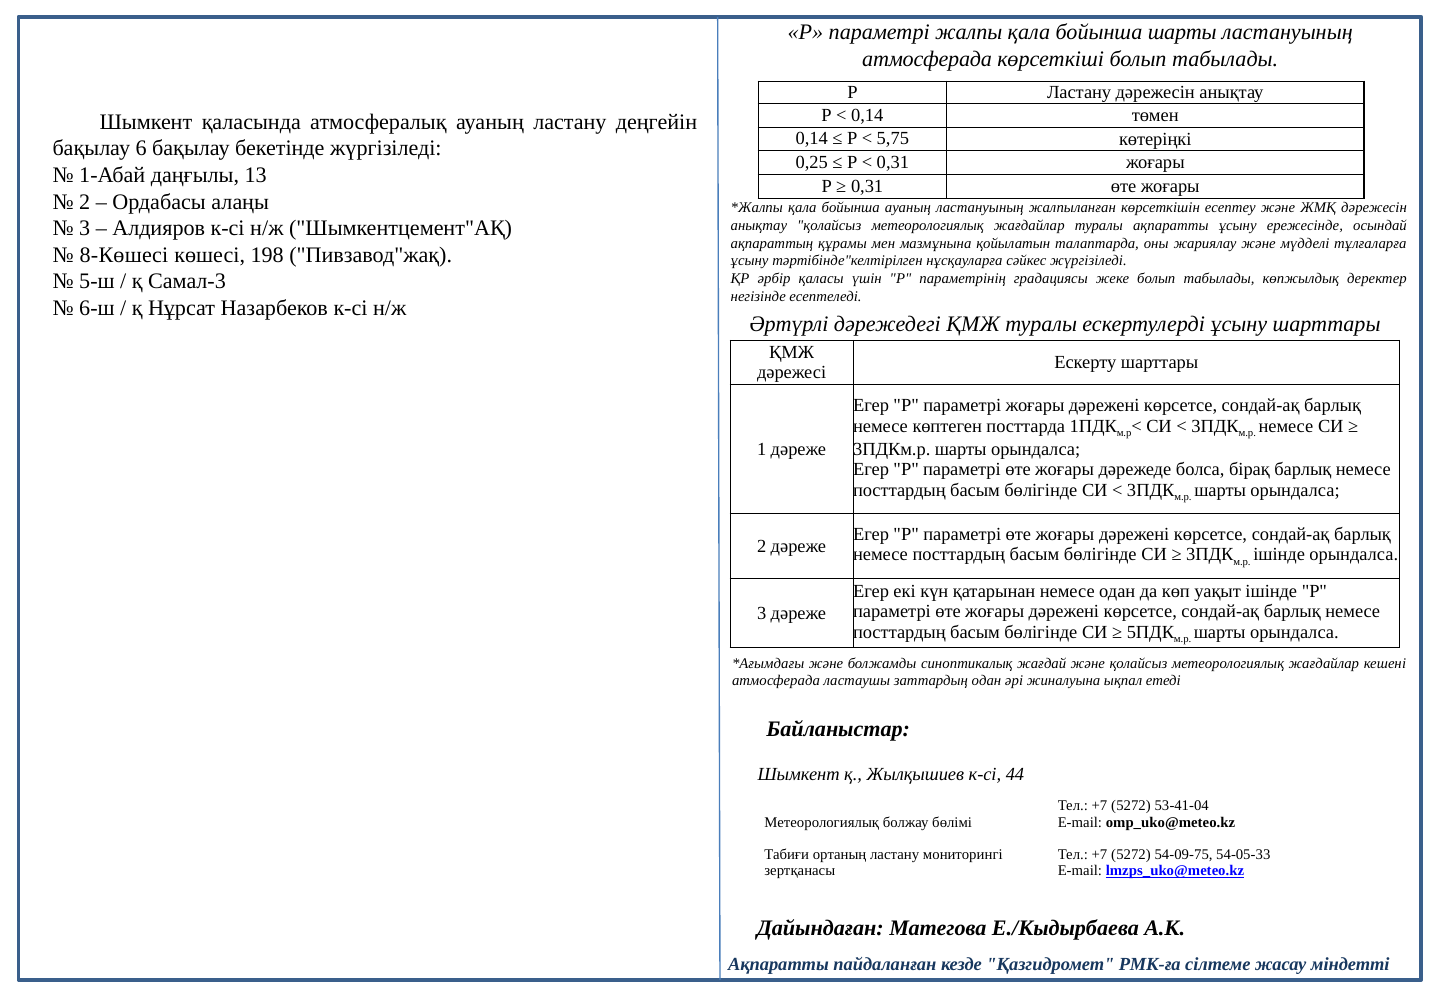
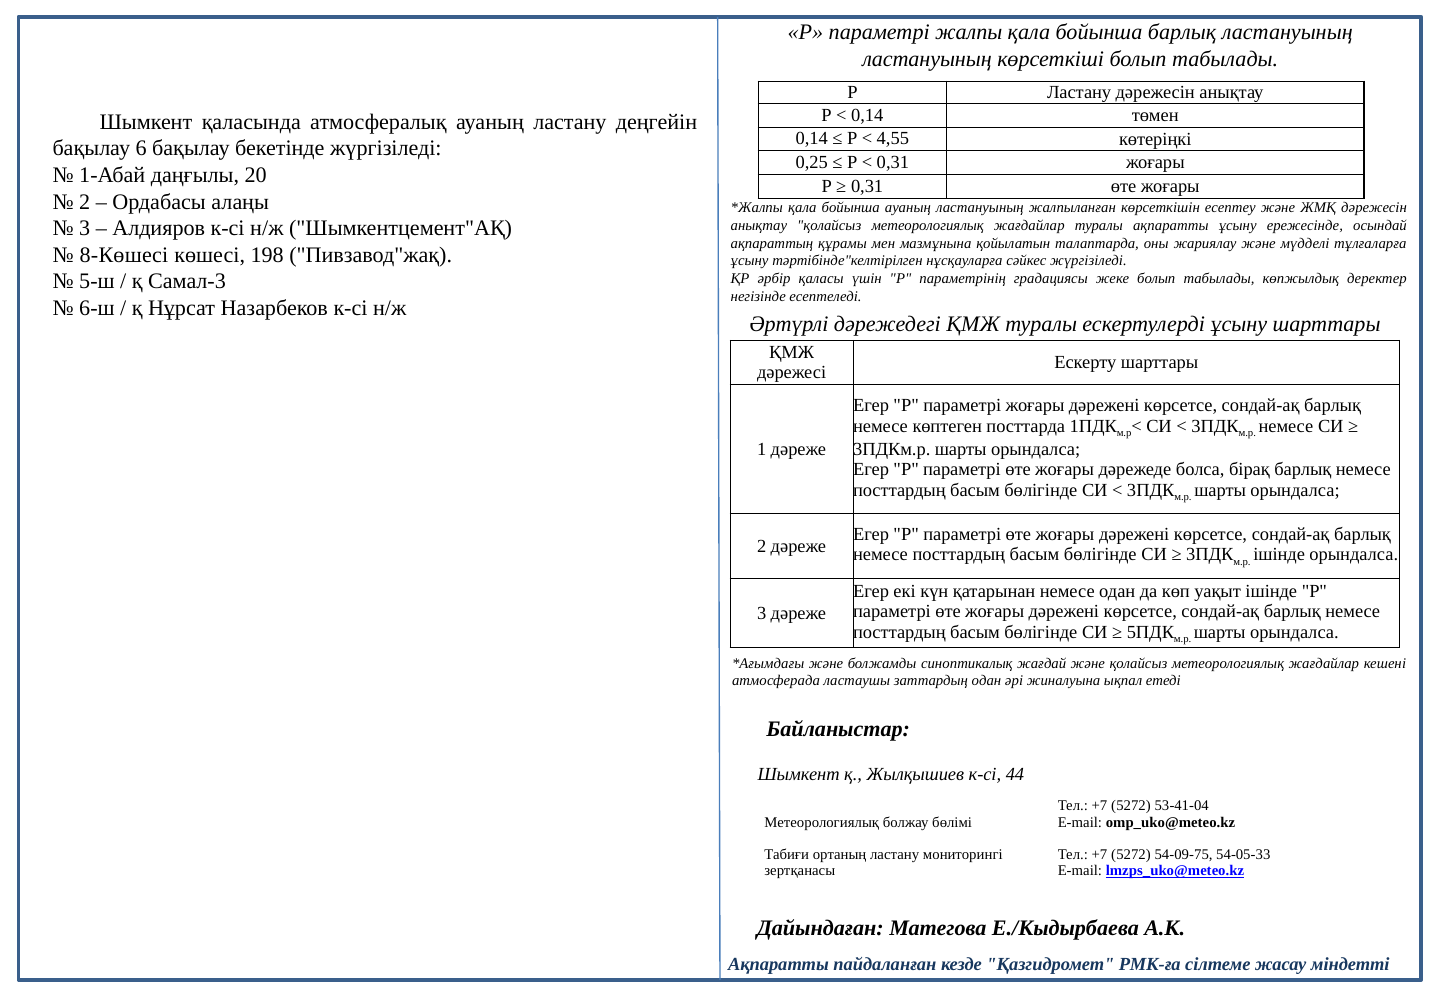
бойынша шарты: шарты -> барлық
атмосферада at (927, 59): атмосферада -> ластануының
5,75: 5,75 -> 4,55
13: 13 -> 20
